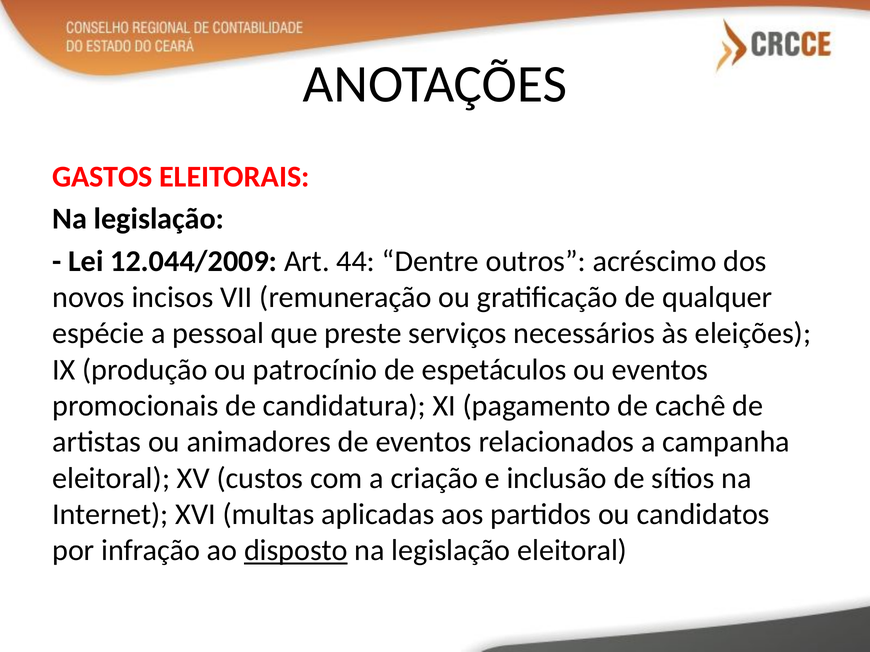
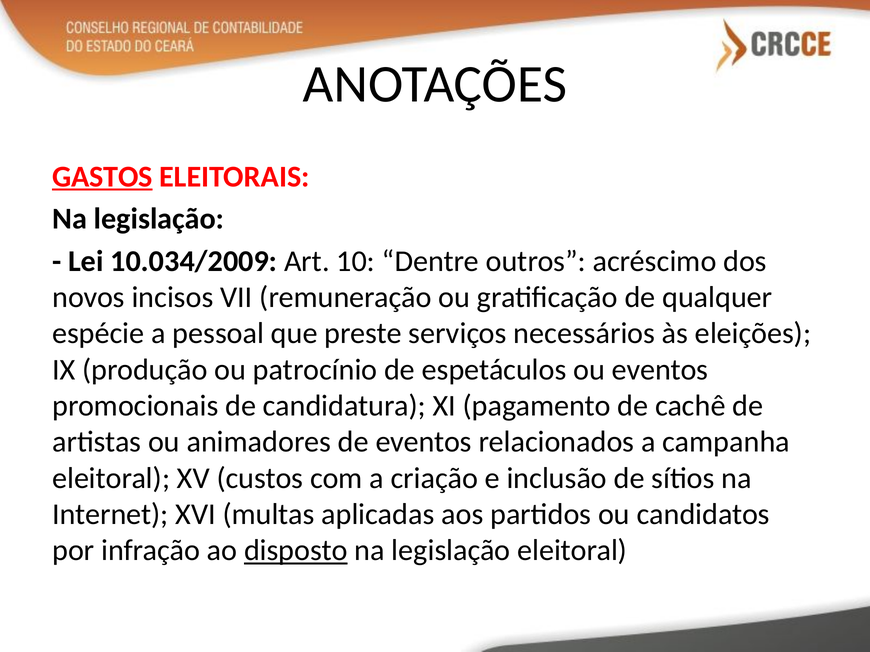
GASTOS underline: none -> present
12.044/2009: 12.044/2009 -> 10.034/2009
44: 44 -> 10
